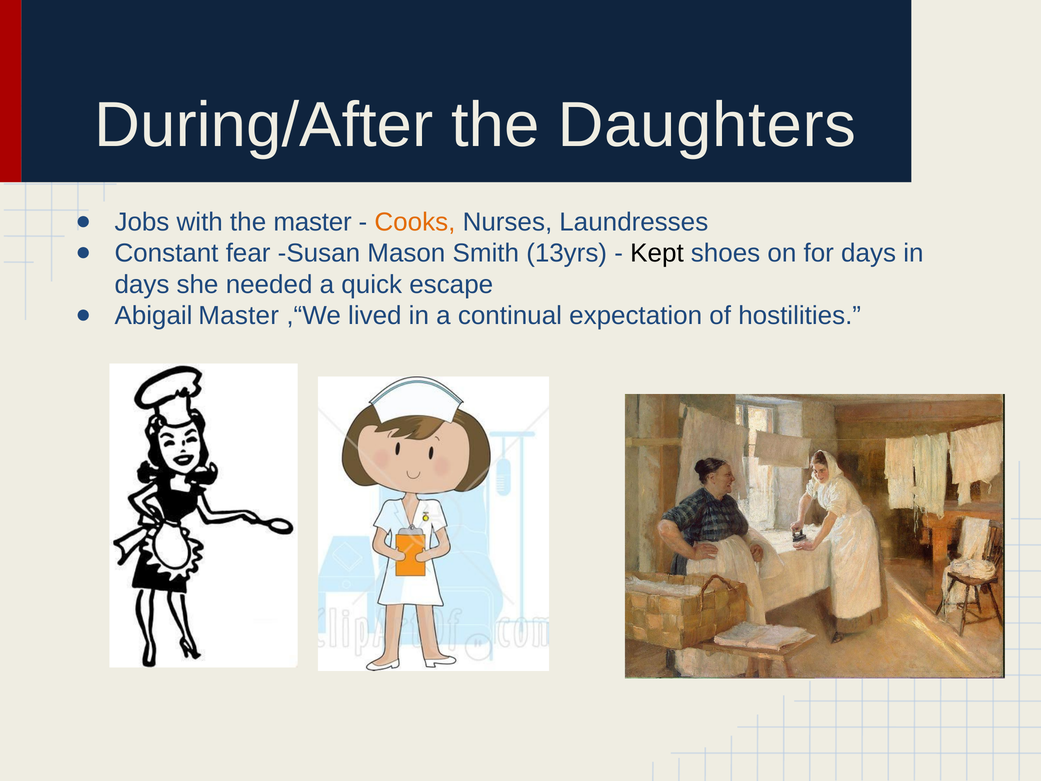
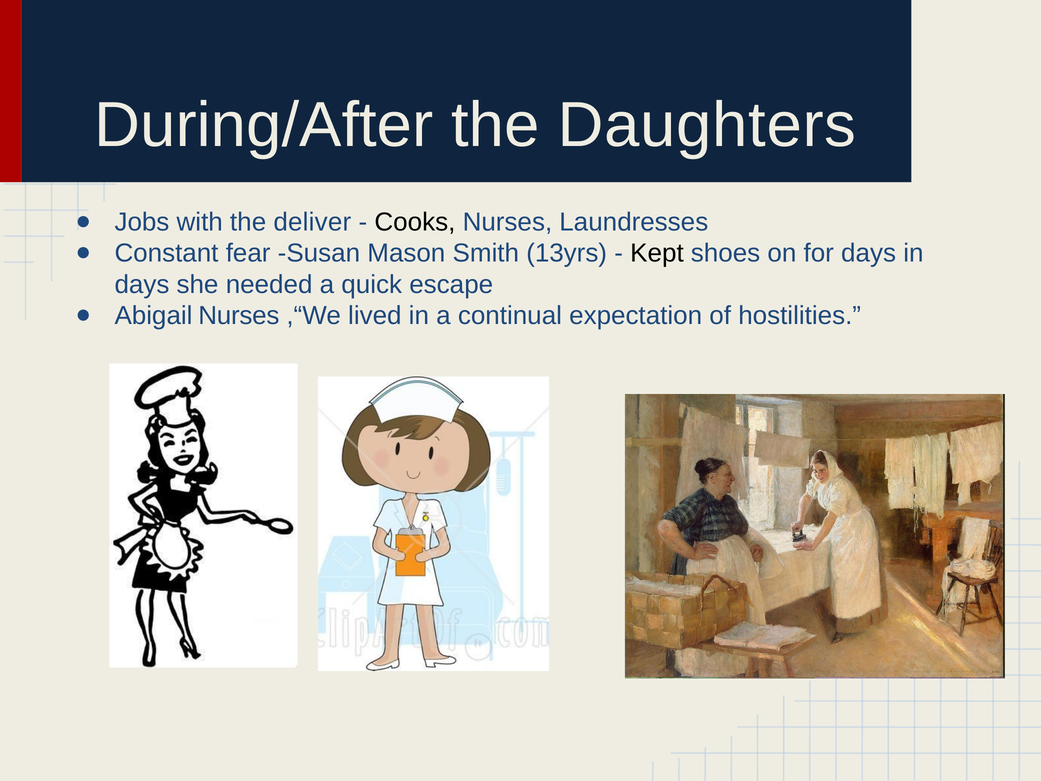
the master: master -> deliver
Cooks colour: orange -> black
Abigail Master: Master -> Nurses
